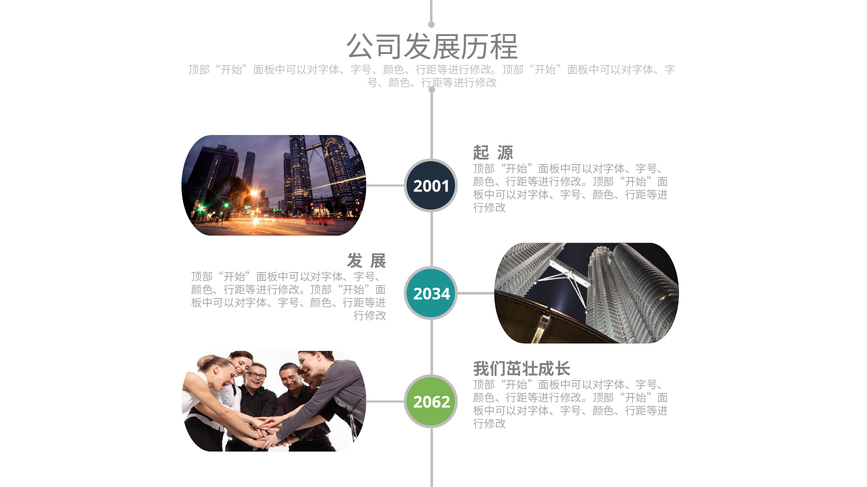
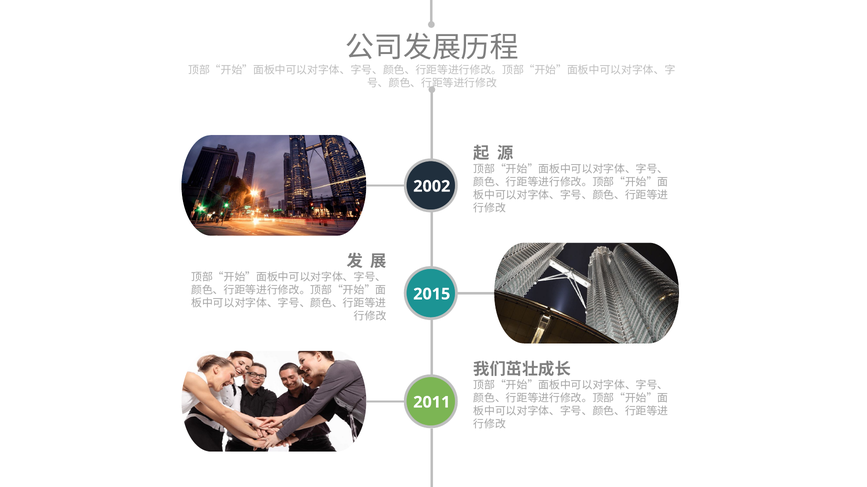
2001: 2001 -> 2002
2034: 2034 -> 2015
2062: 2062 -> 2011
